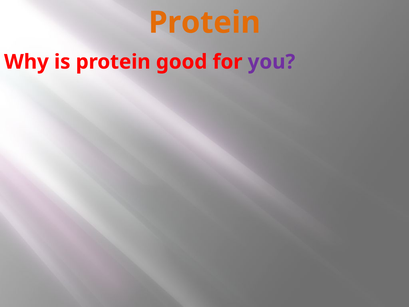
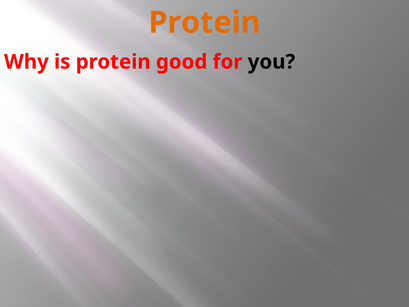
you colour: purple -> black
